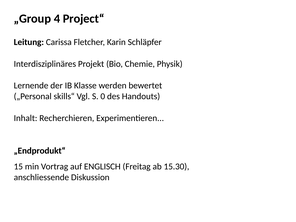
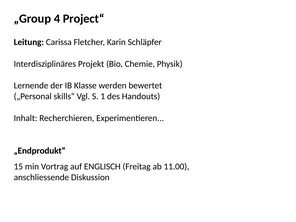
0: 0 -> 1
15.30: 15.30 -> 11.00
